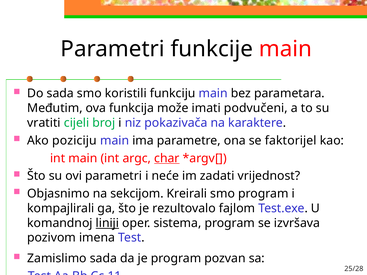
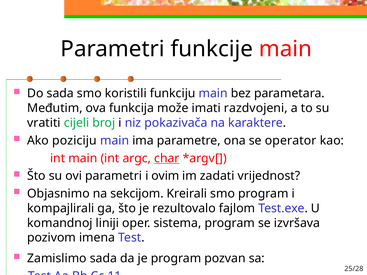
podvučeni: podvučeni -> razdvojeni
faktorijel: faktorijel -> operator
neće: neće -> ovim
liniji underline: present -> none
